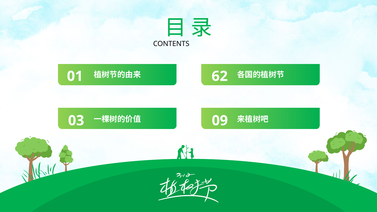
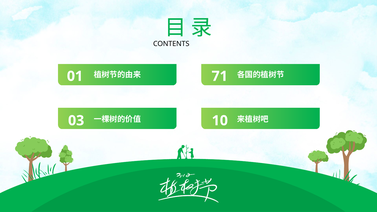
62: 62 -> 71
09: 09 -> 10
